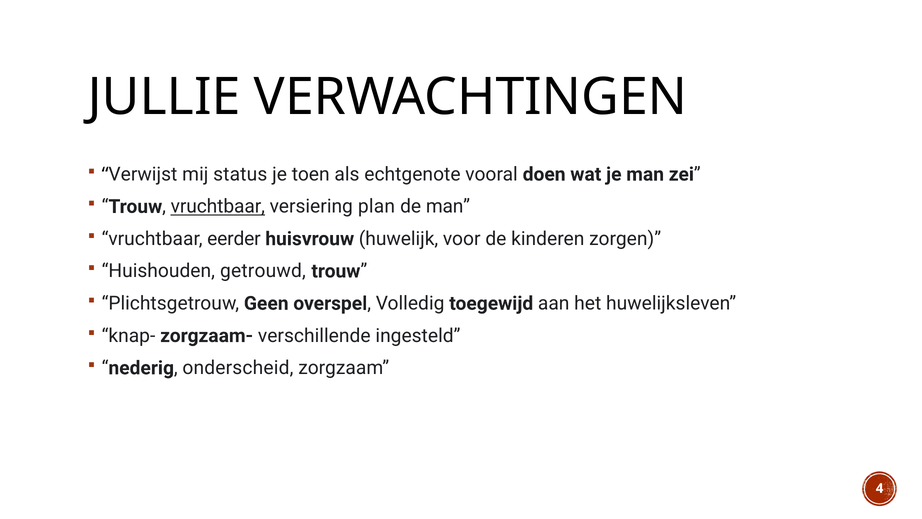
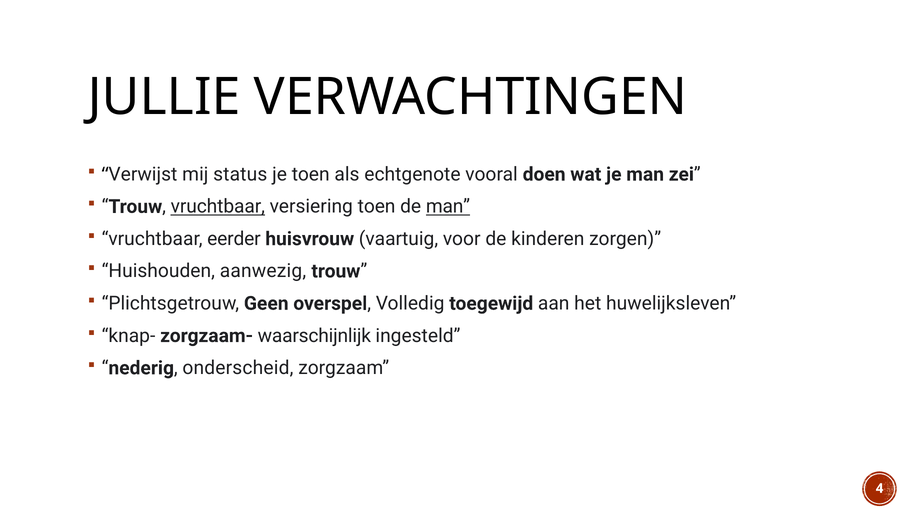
versiering plan: plan -> toen
man at (448, 206) underline: none -> present
huwelijk: huwelijk -> vaartuig
getrouwd: getrouwd -> aanwezig
verschillende: verschillende -> waarschijnlijk
